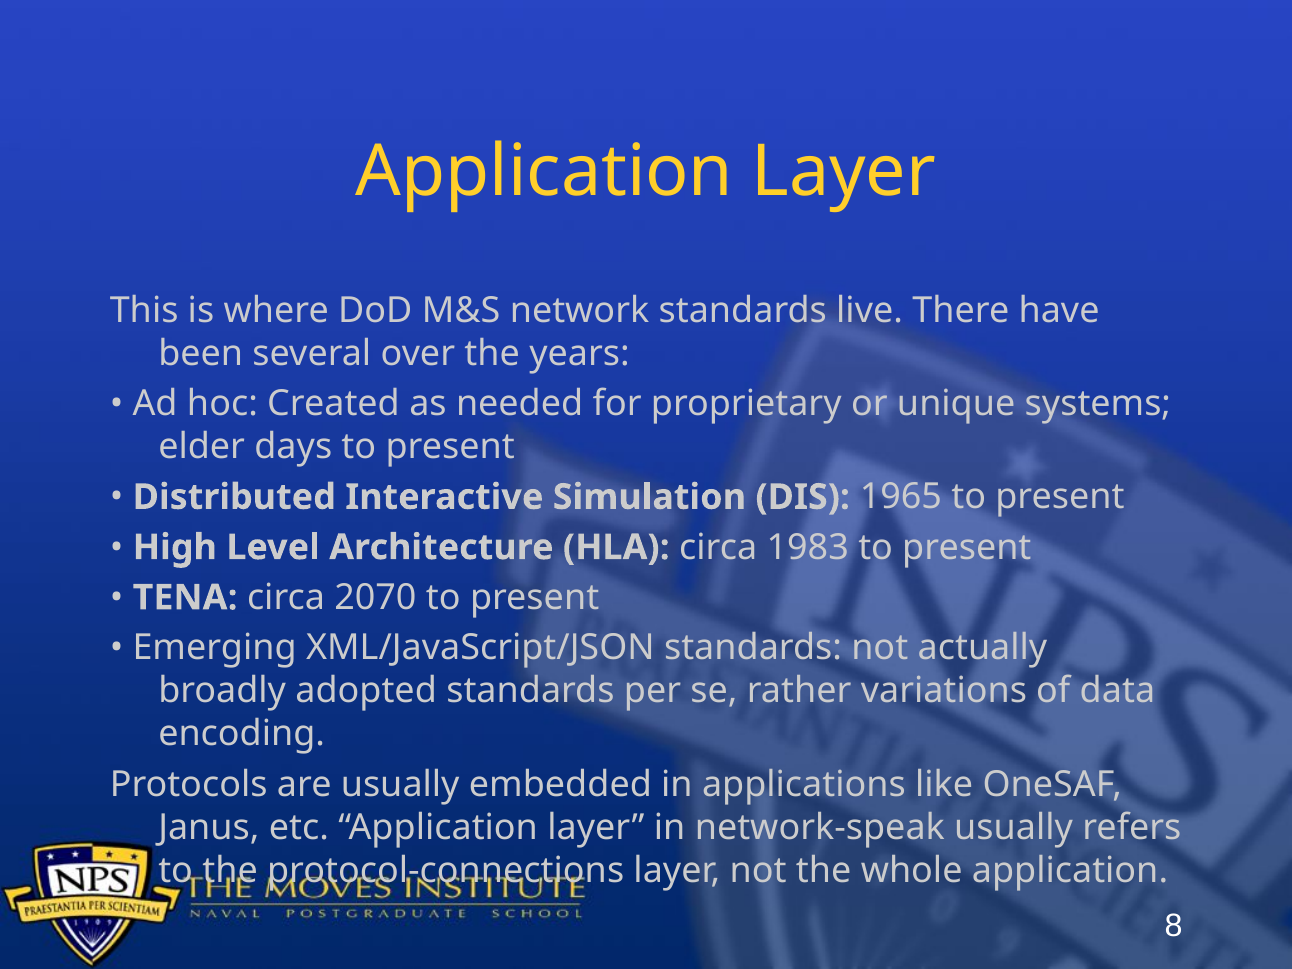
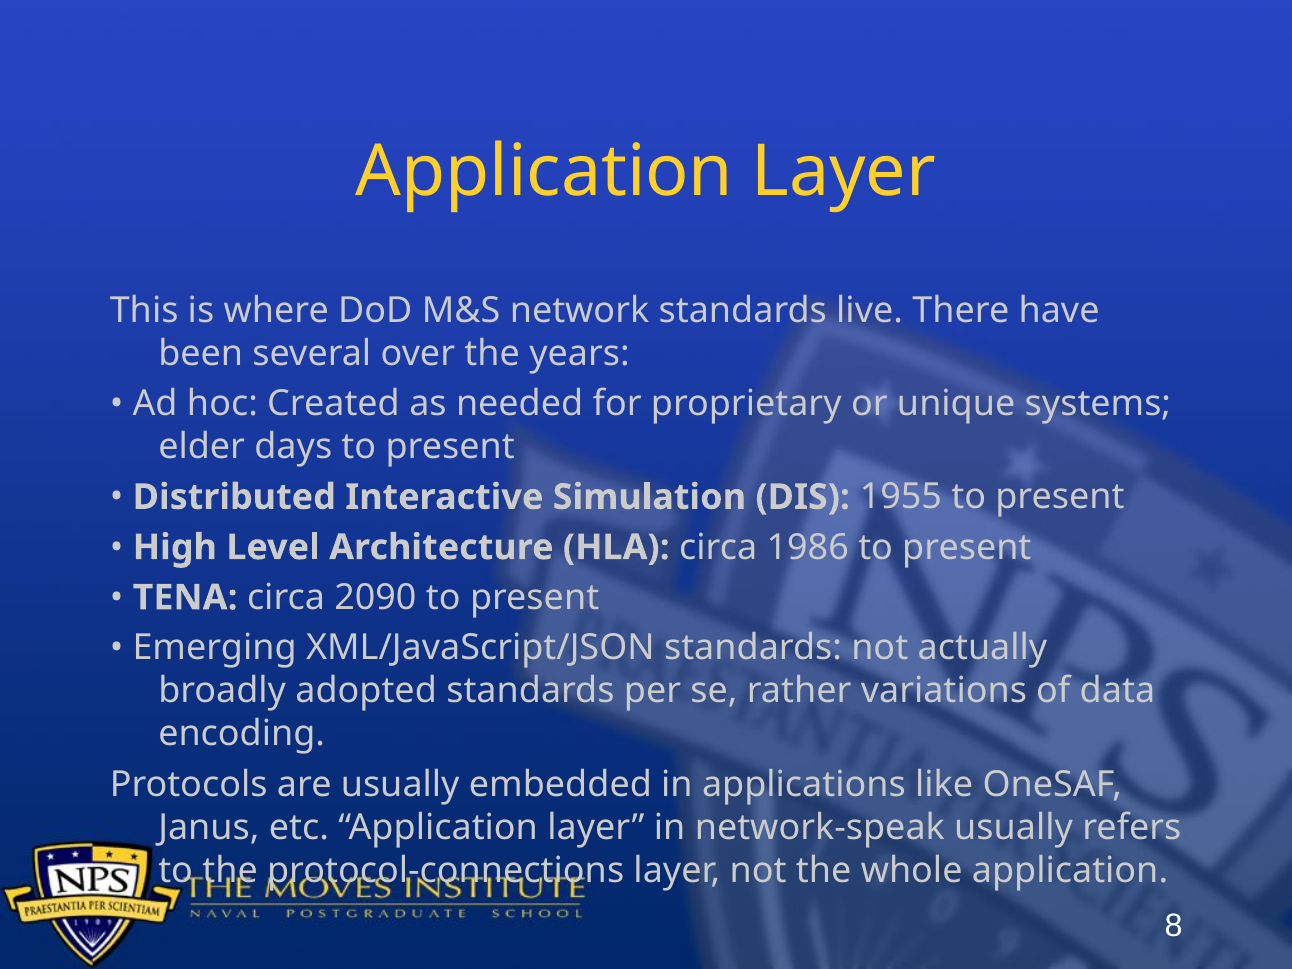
1965: 1965 -> 1955
1983: 1983 -> 1986
2070: 2070 -> 2090
